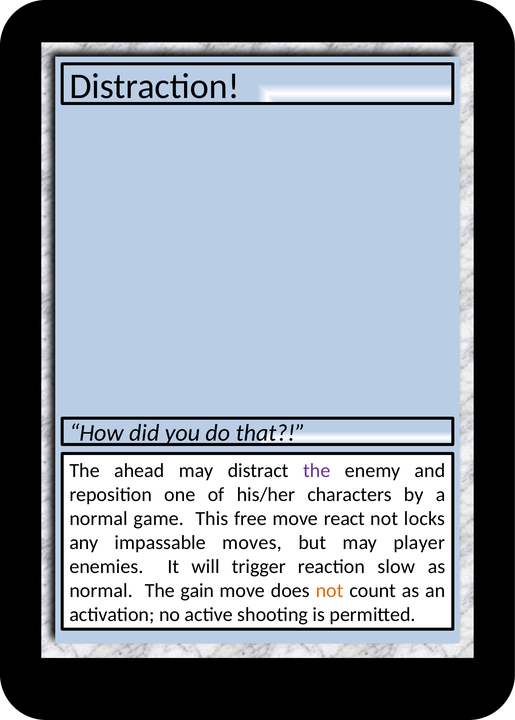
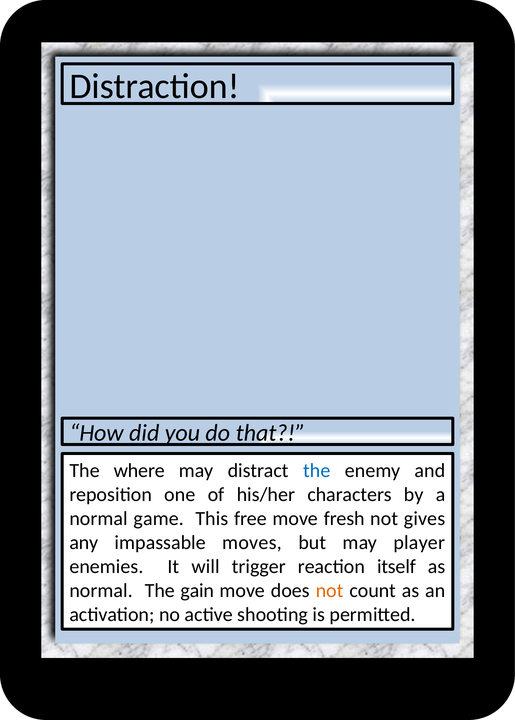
ahead: ahead -> where
the at (317, 471) colour: purple -> blue
react: react -> fresh
locks: locks -> gives
slow: slow -> itself
